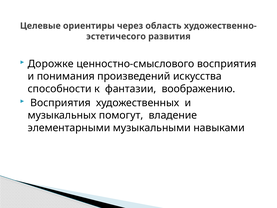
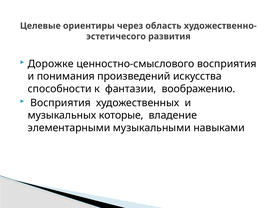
помогут: помогут -> которые
